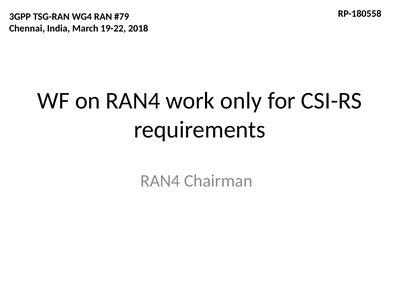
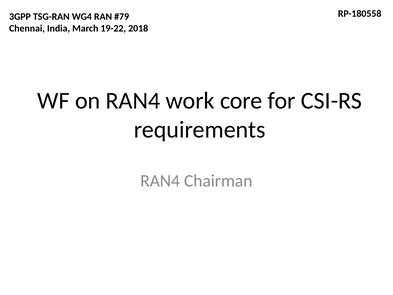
only: only -> core
